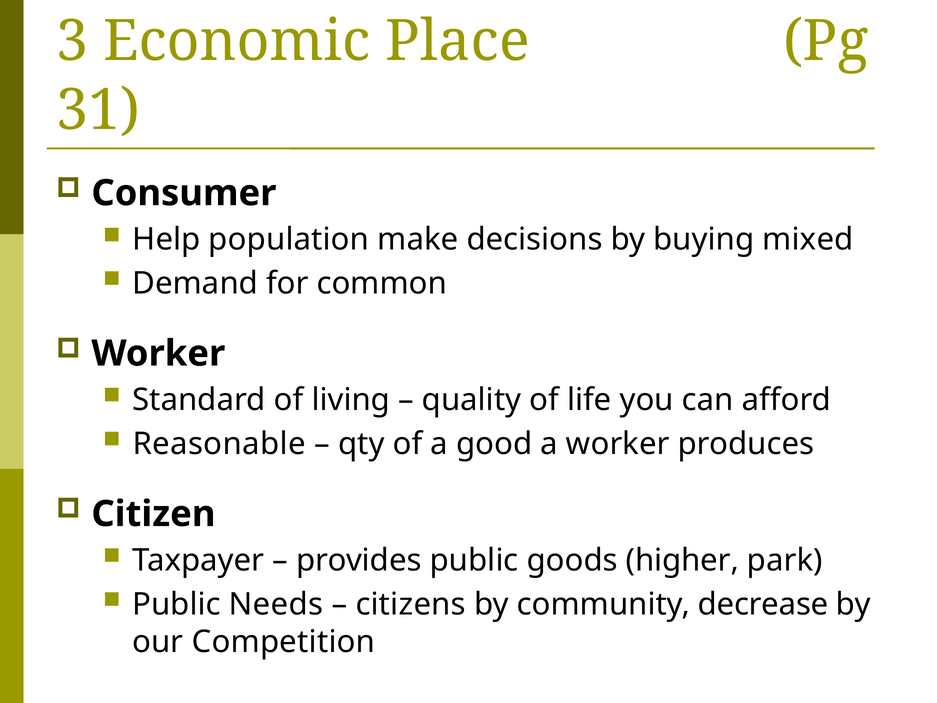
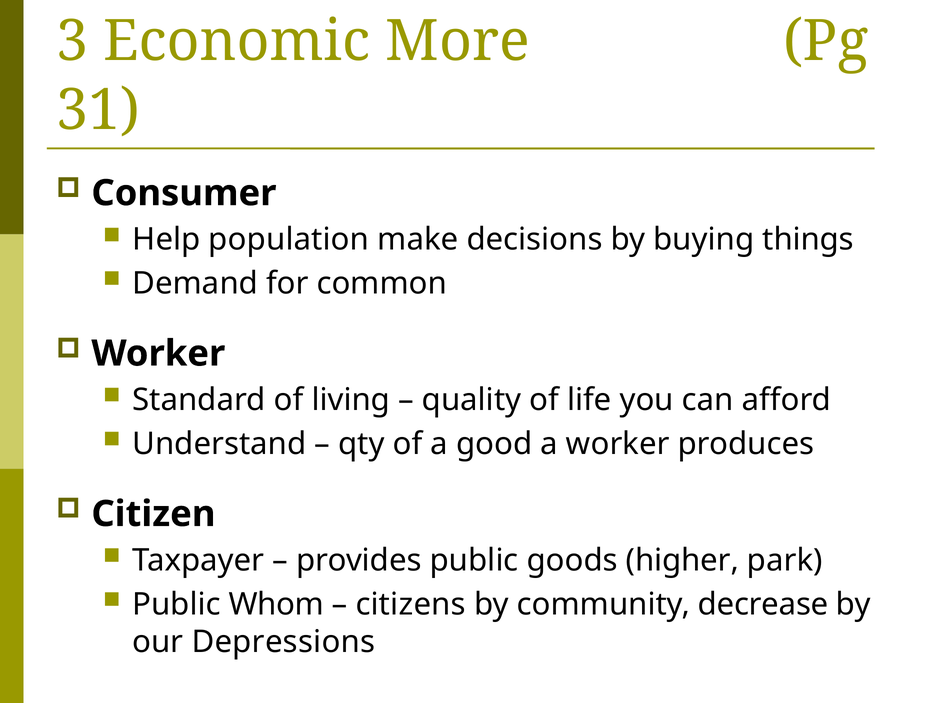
Place: Place -> More
mixed: mixed -> things
Reasonable: Reasonable -> Understand
Needs: Needs -> Whom
Competition: Competition -> Depressions
